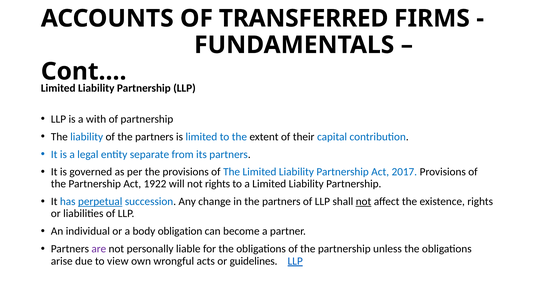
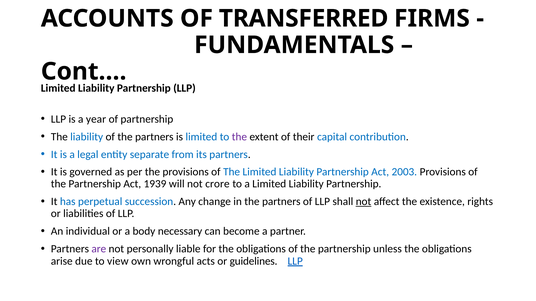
with: with -> year
the at (239, 137) colour: blue -> purple
2017: 2017 -> 2003
1922: 1922 -> 1939
not rights: rights -> crore
perpetual underline: present -> none
obligation: obligation -> necessary
